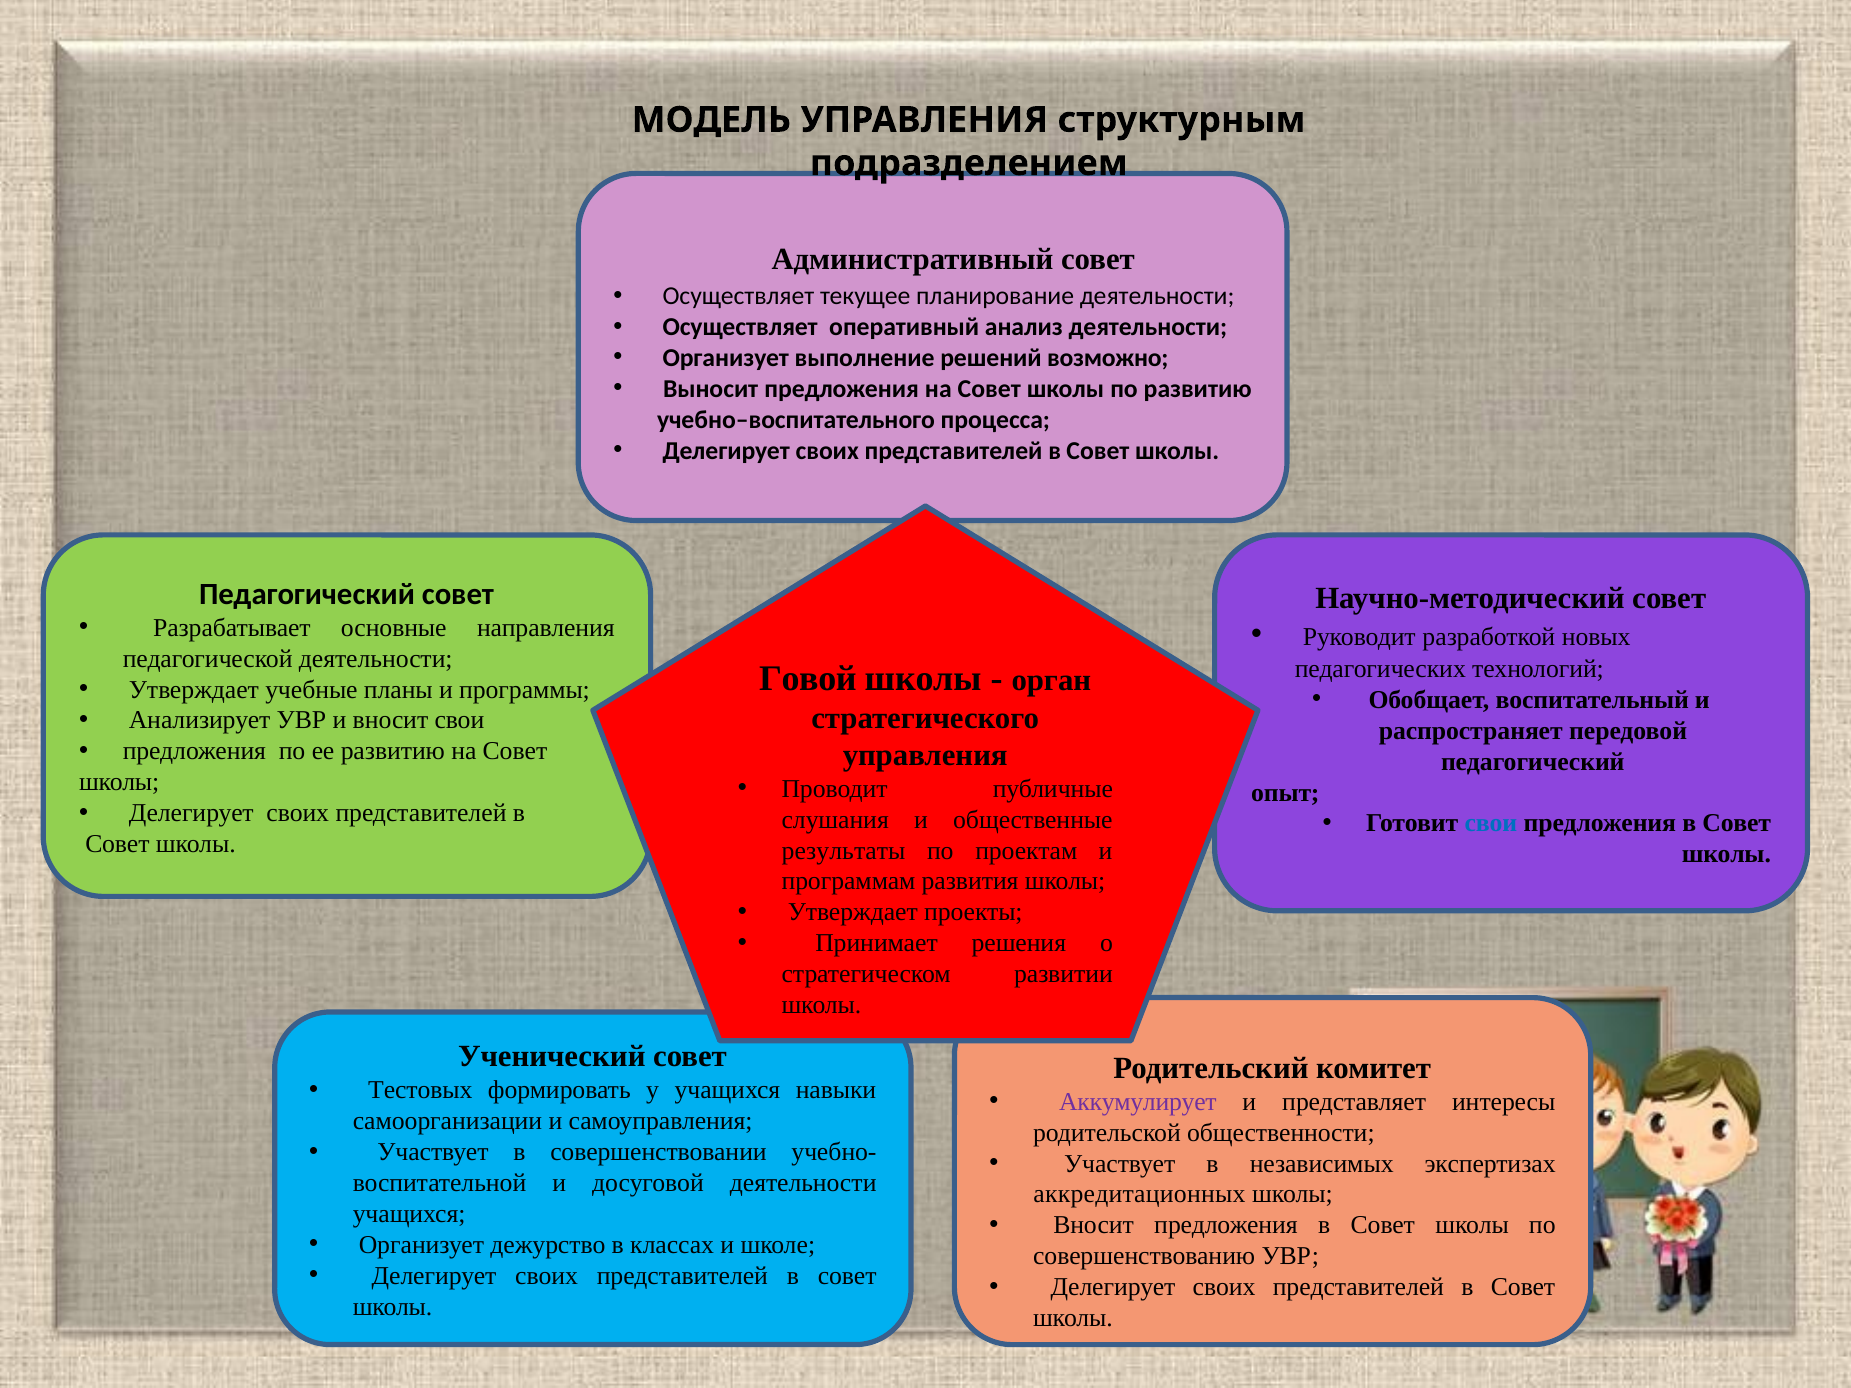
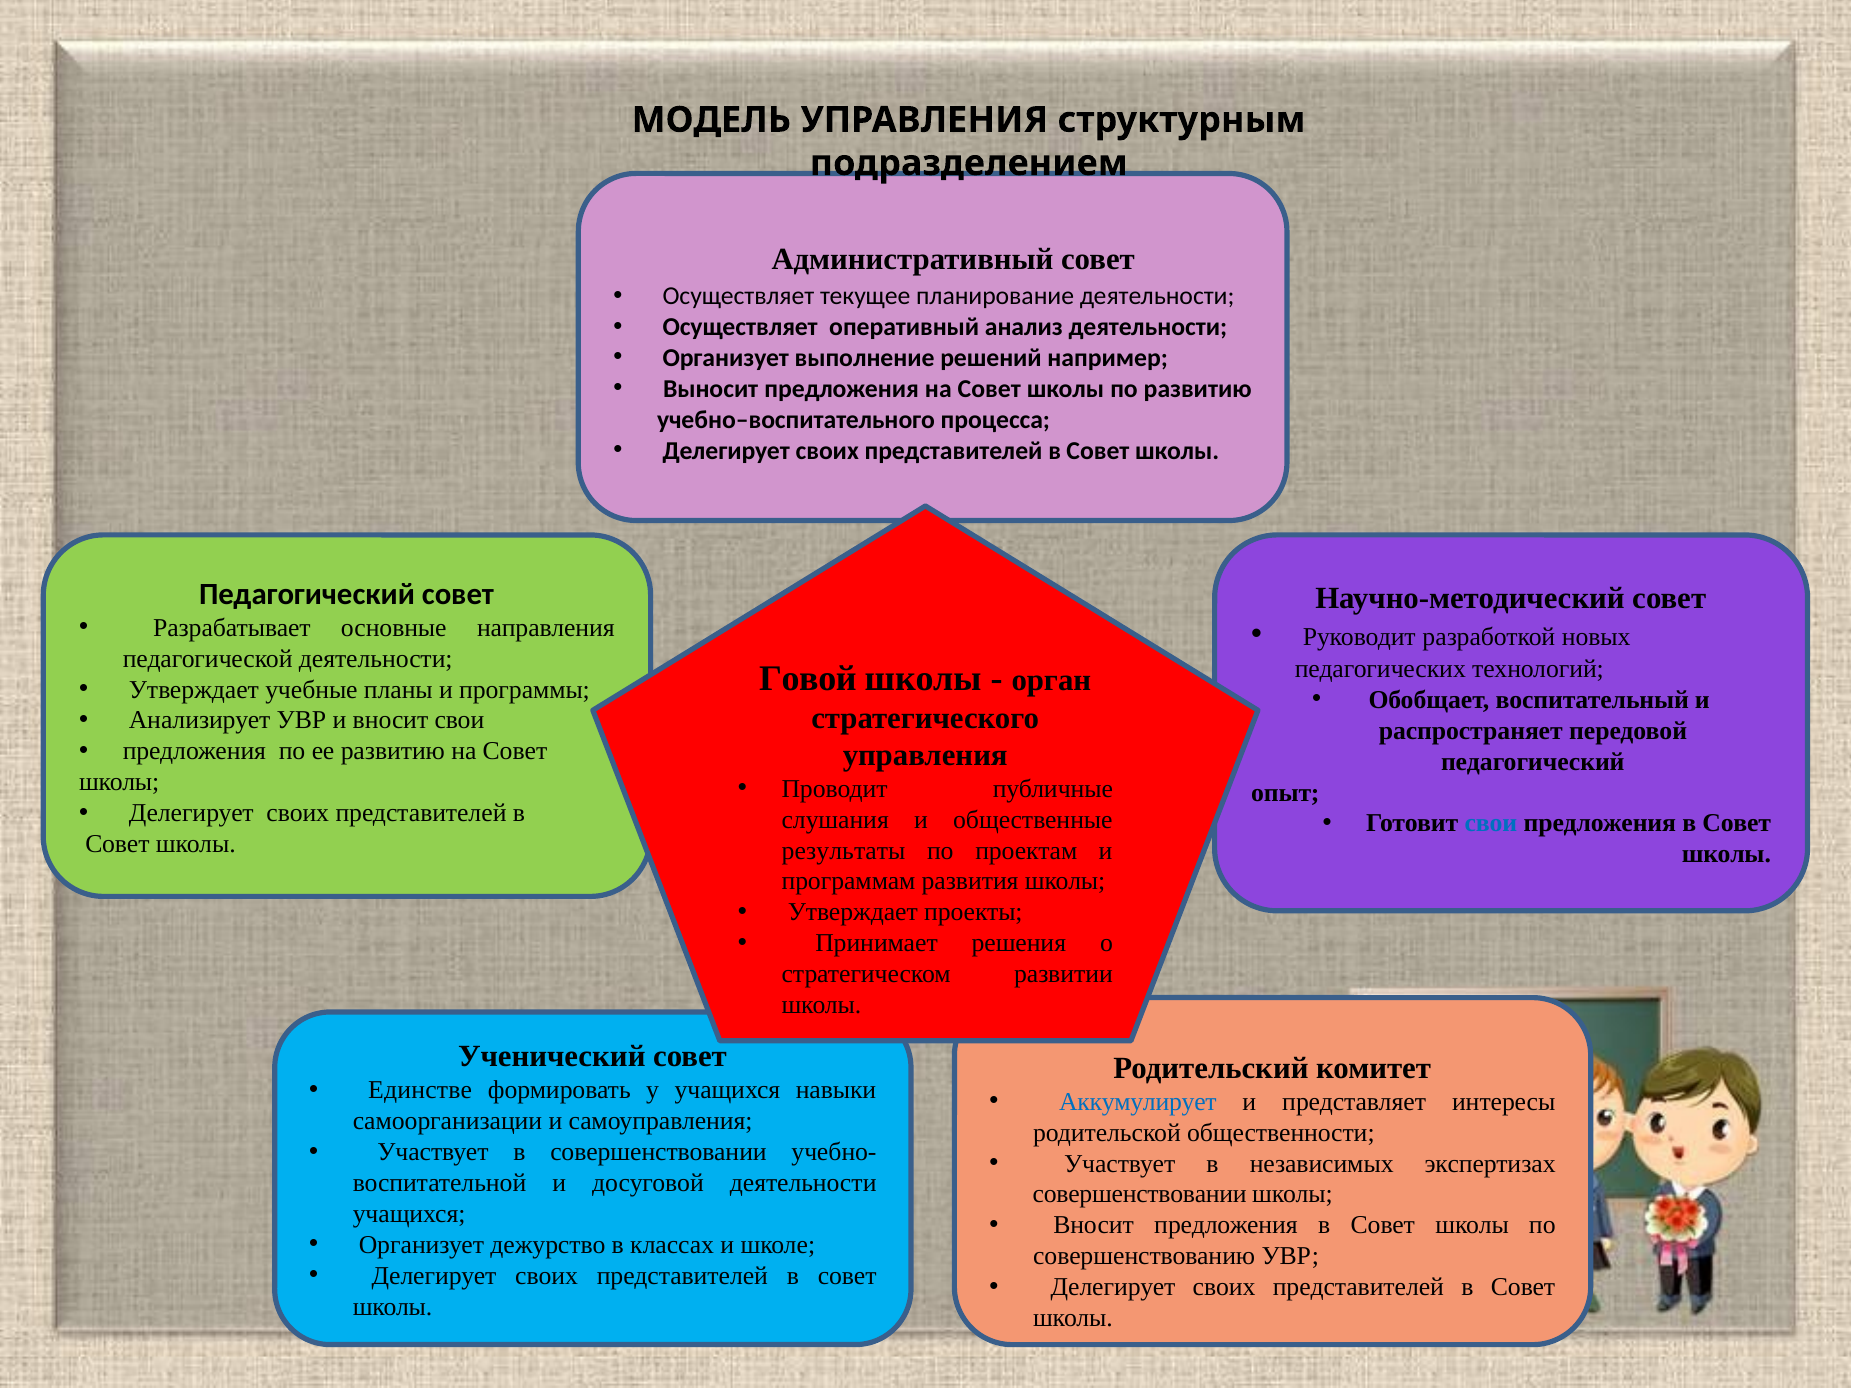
возможно: возможно -> например
Тестовых: Тестовых -> Единстве
Аккумулирует colour: purple -> blue
аккредитационных at (1139, 1195): аккредитационных -> совершенствовании
